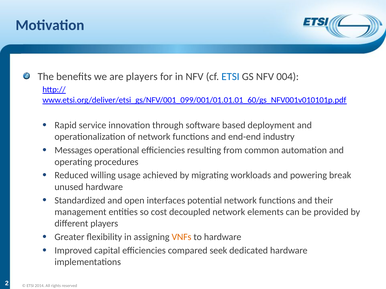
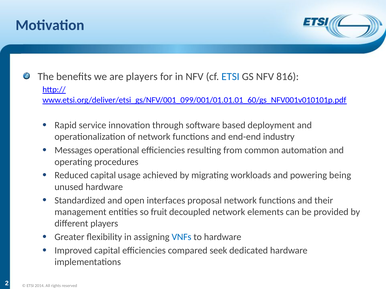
004: 004 -> 816
Reduced willing: willing -> capital
break: break -> being
potential: potential -> proposal
cost: cost -> fruit
VNFs colour: orange -> blue
